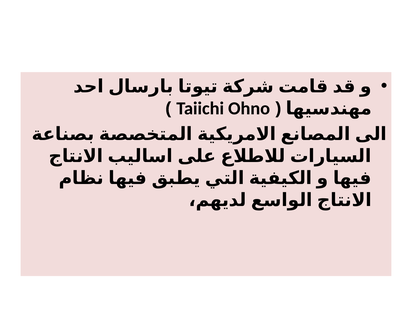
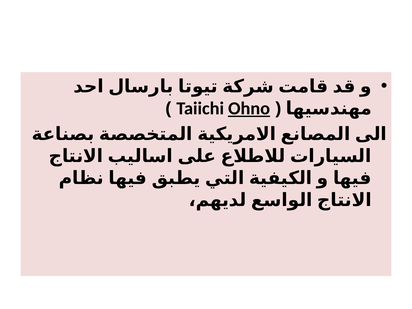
Ohno underline: none -> present
